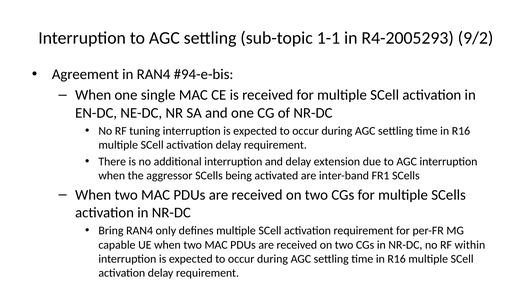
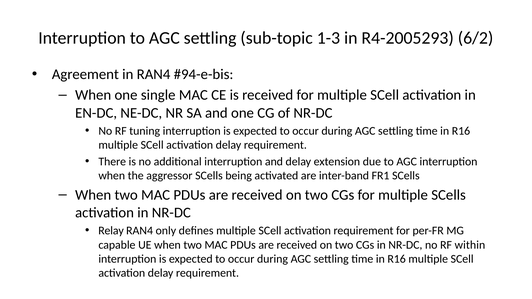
1-1: 1-1 -> 1-3
9/2: 9/2 -> 6/2
Bring: Bring -> Relay
